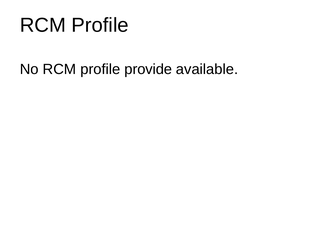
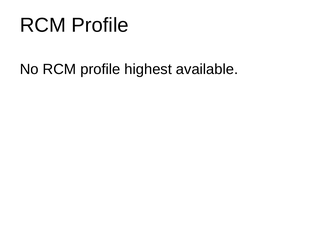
provide: provide -> highest
